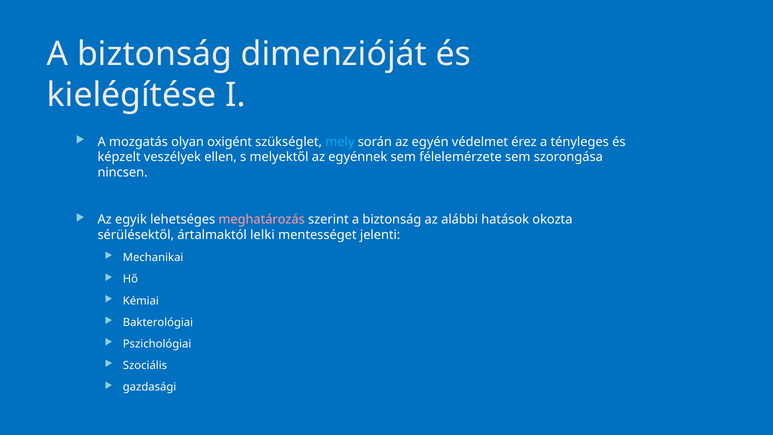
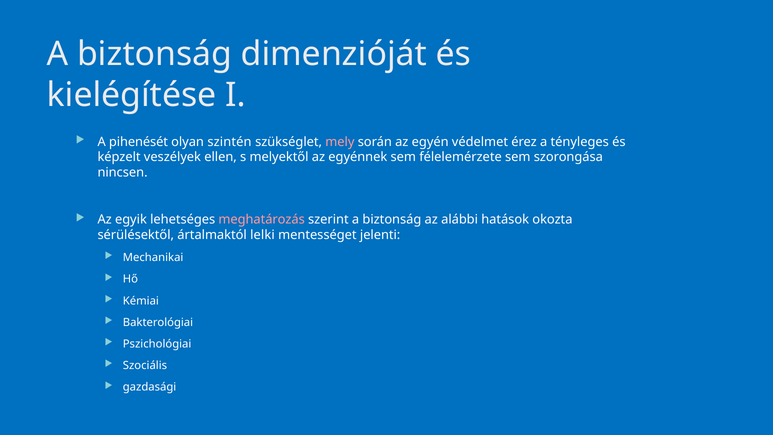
mozgatás: mozgatás -> pihenését
oxigént: oxigént -> szintén
mely colour: light blue -> pink
